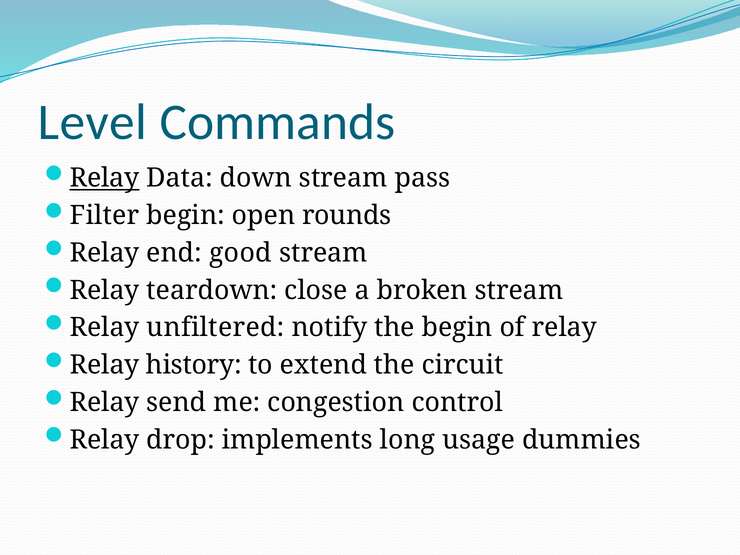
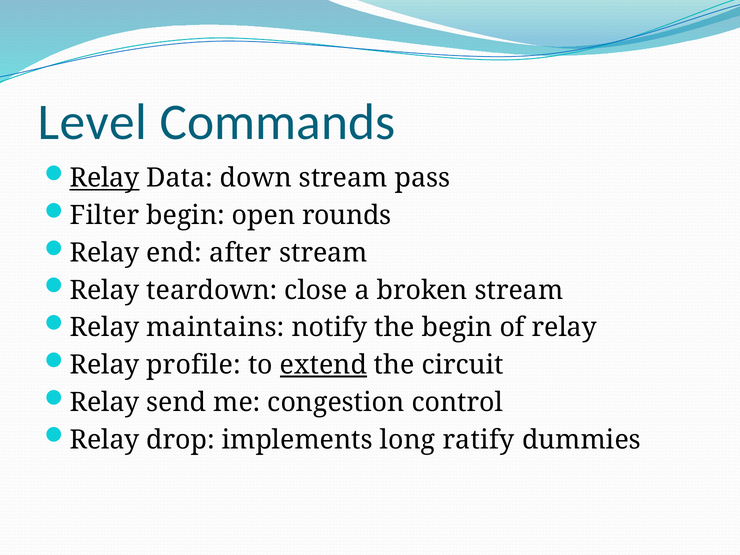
good: good -> after
unfiltered: unfiltered -> maintains
history: history -> profile
extend underline: none -> present
usage: usage -> ratify
